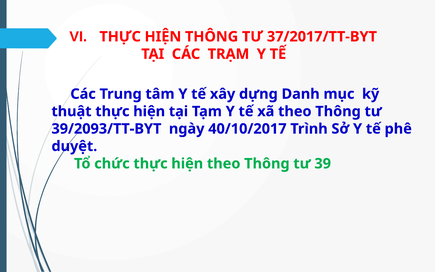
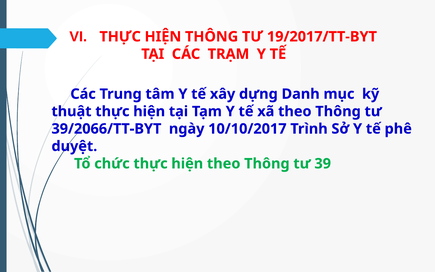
37/2017/TT-BYT: 37/2017/TT-BYT -> 19/2017/TT-BYT
39/2093/TT-BYT: 39/2093/TT-BYT -> 39/2066/TT-BYT
40/10/2017: 40/10/2017 -> 10/10/2017
